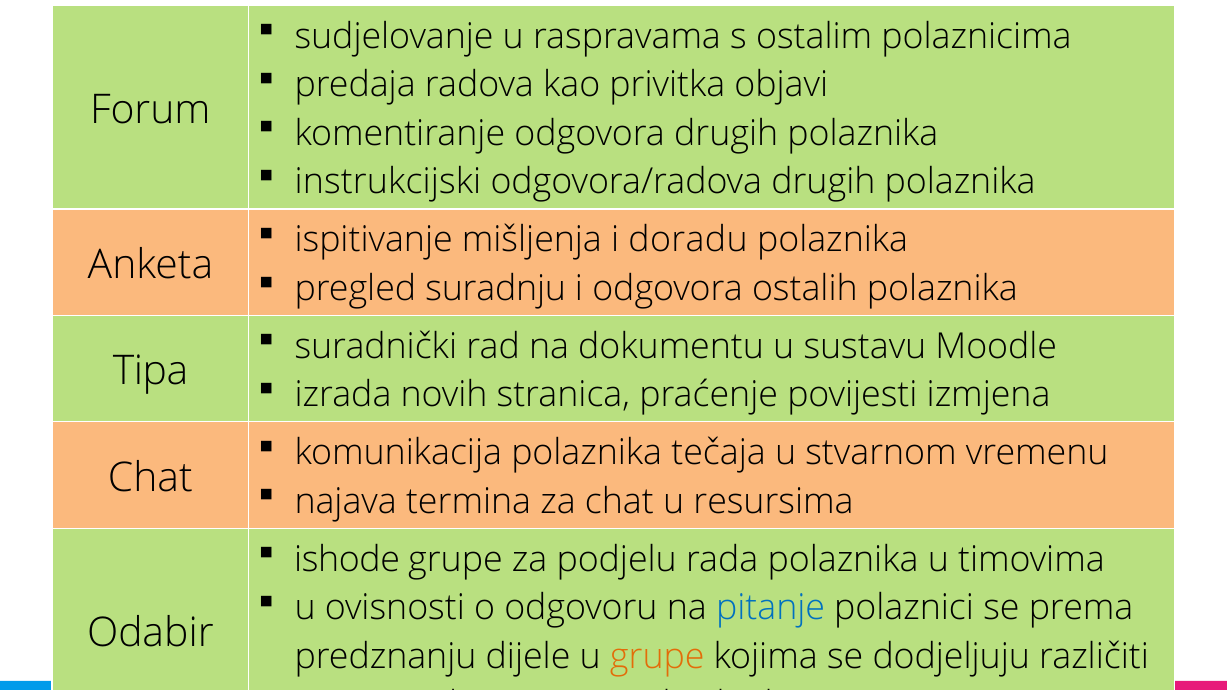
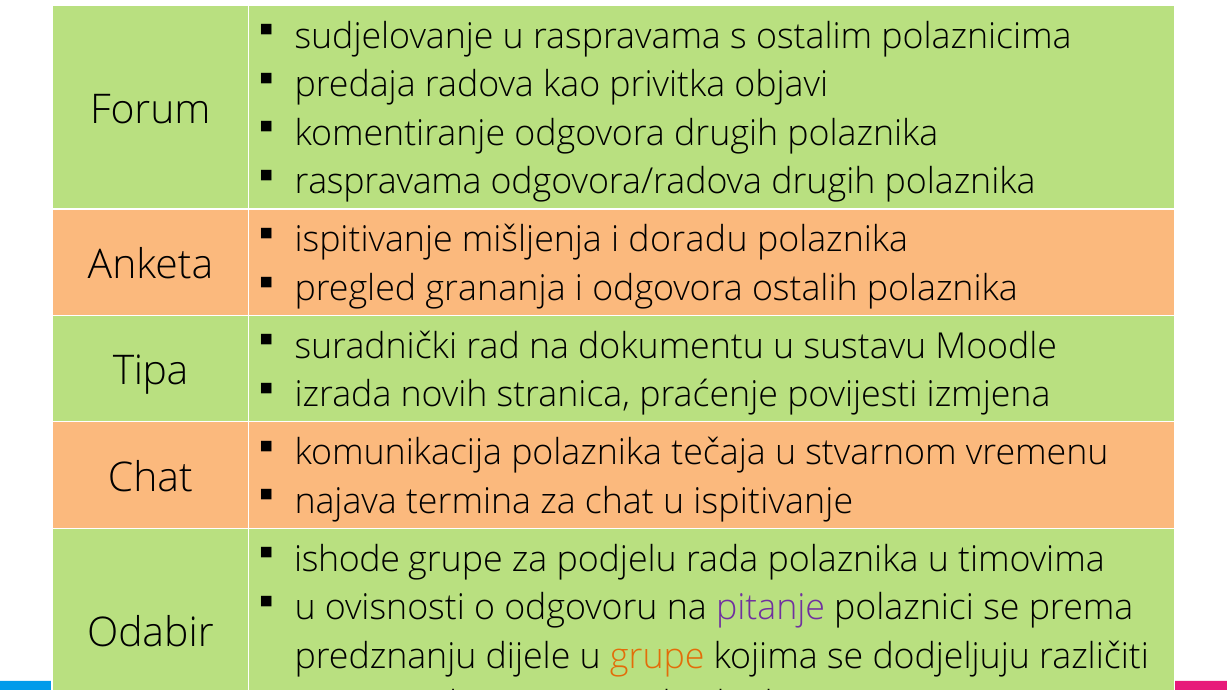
instrukcijski at (388, 182): instrukcijski -> raspravama
suradnju: suradnju -> grananja
u resursima: resursima -> ispitivanje
pitanje colour: blue -> purple
